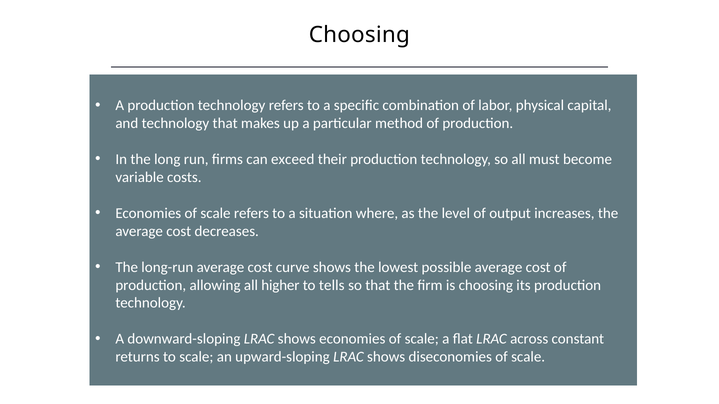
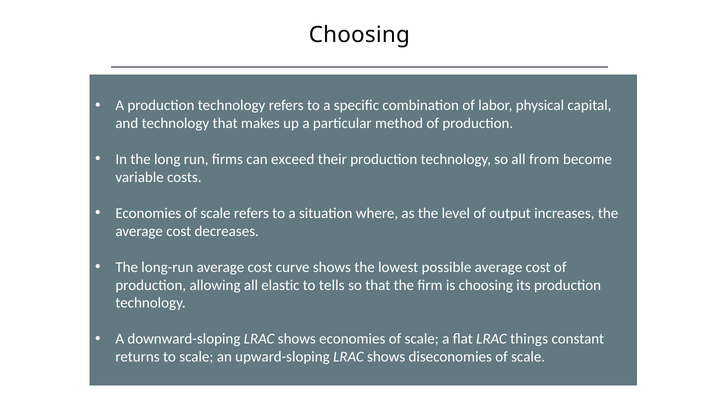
must: must -> from
higher: higher -> elastic
across: across -> things
